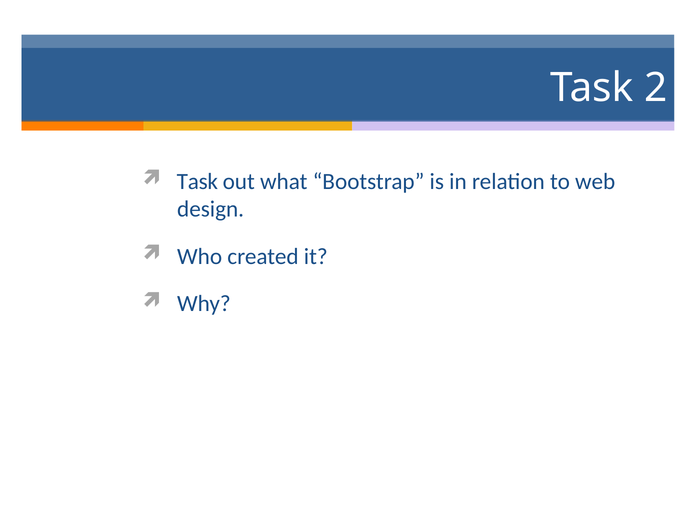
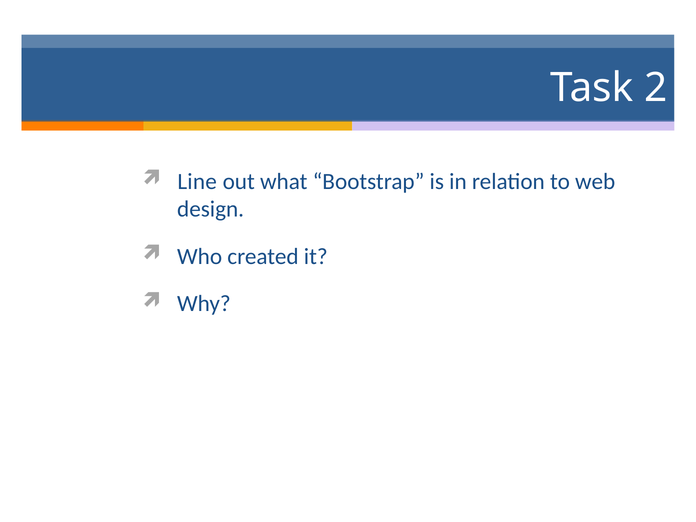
Task at (197, 181): Task -> Line
